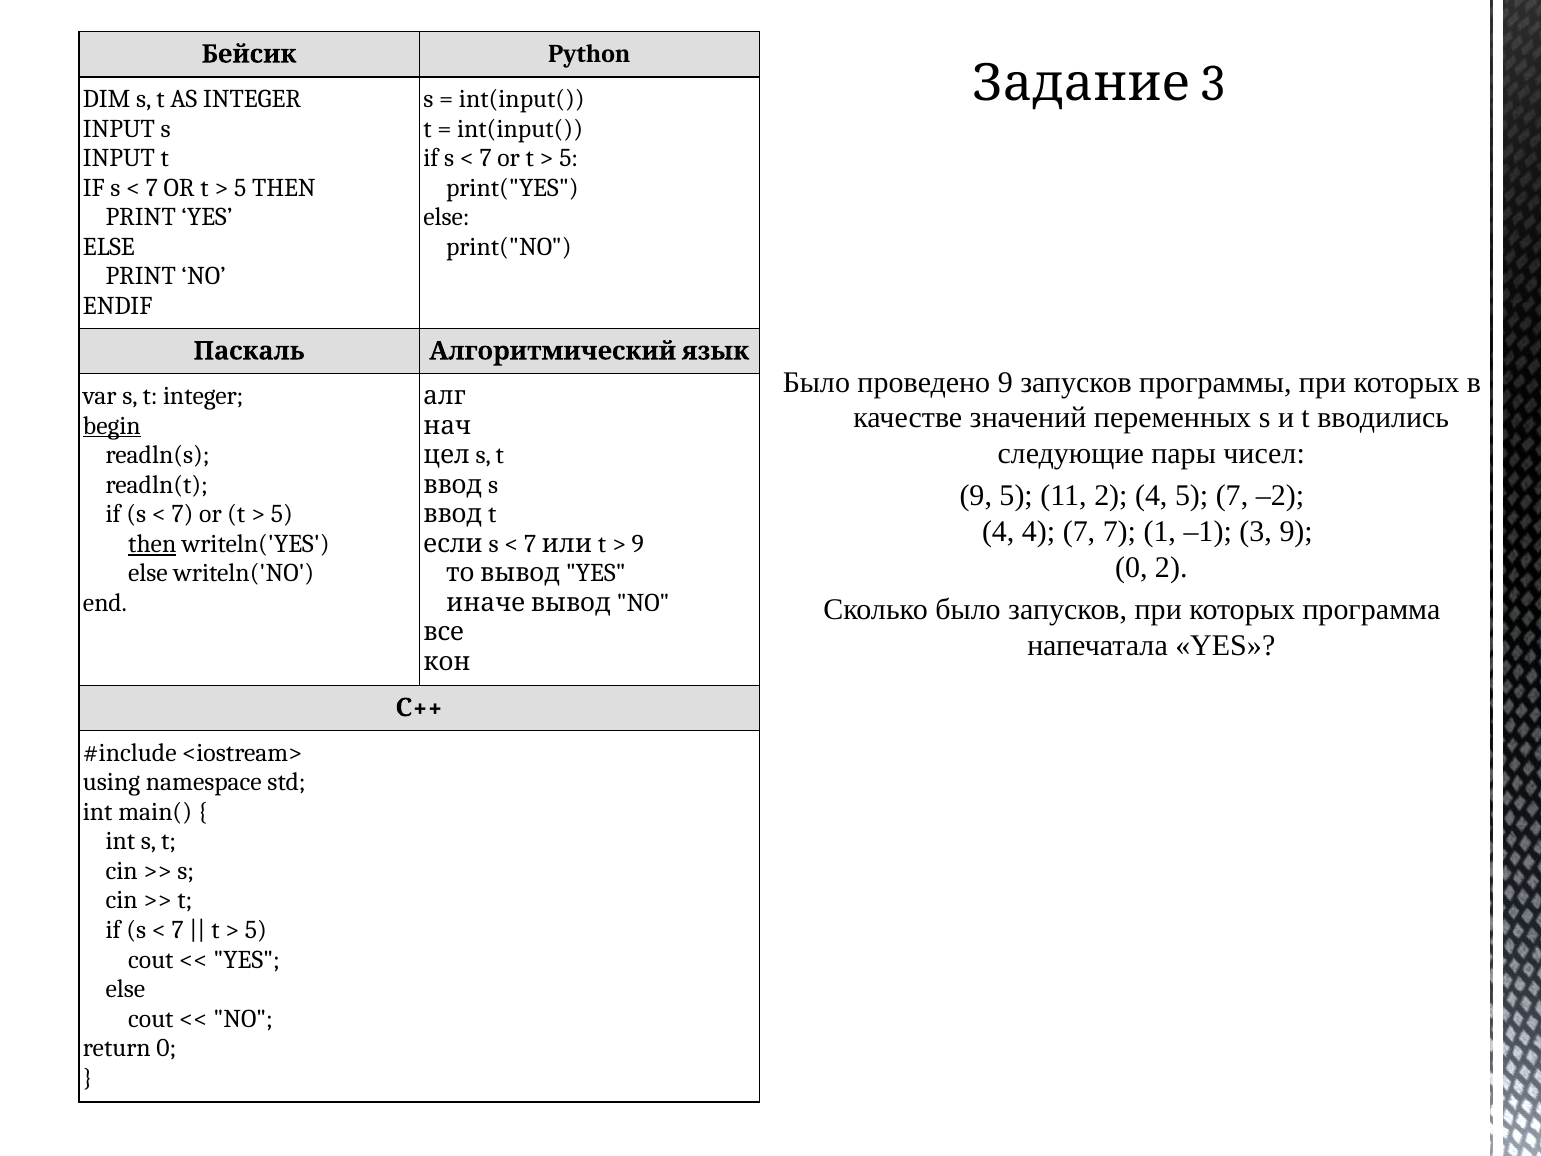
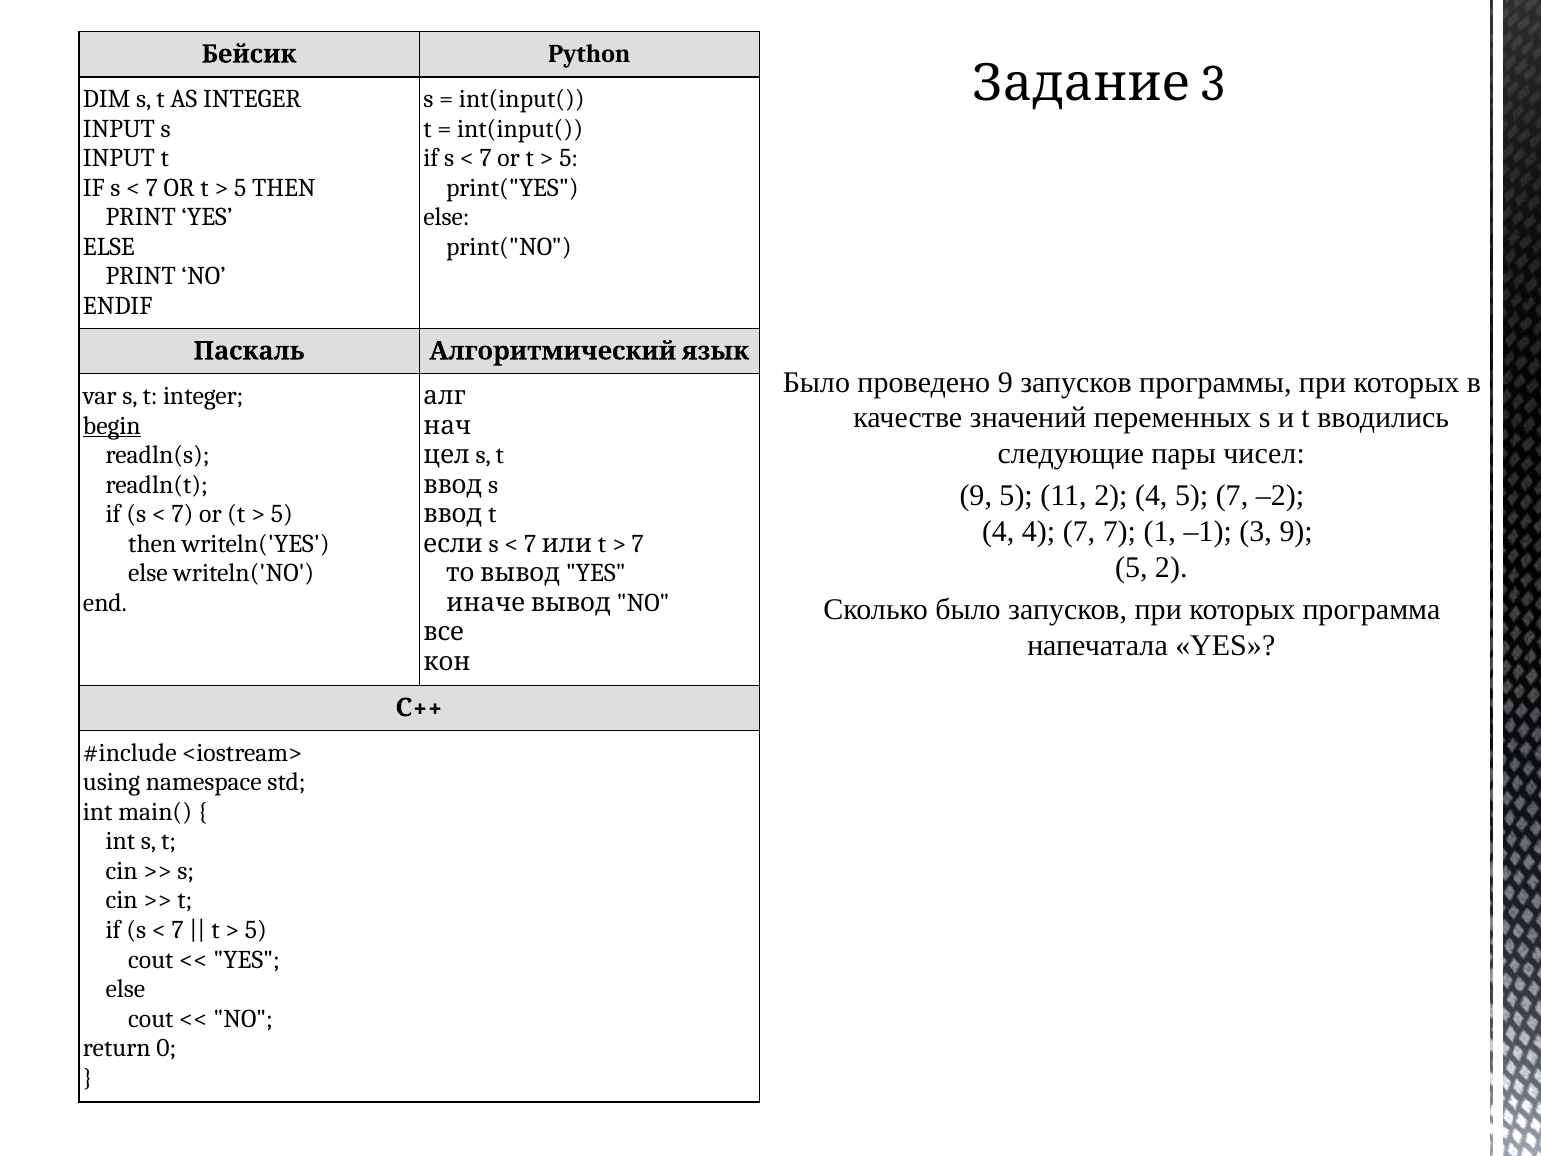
then at (152, 544) underline: present -> none
9 at (638, 544): 9 -> 7
0 at (1131, 568): 0 -> 5
